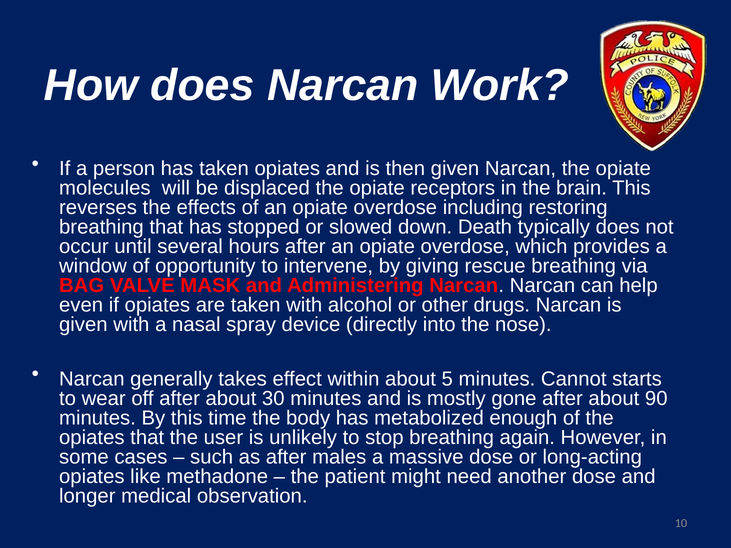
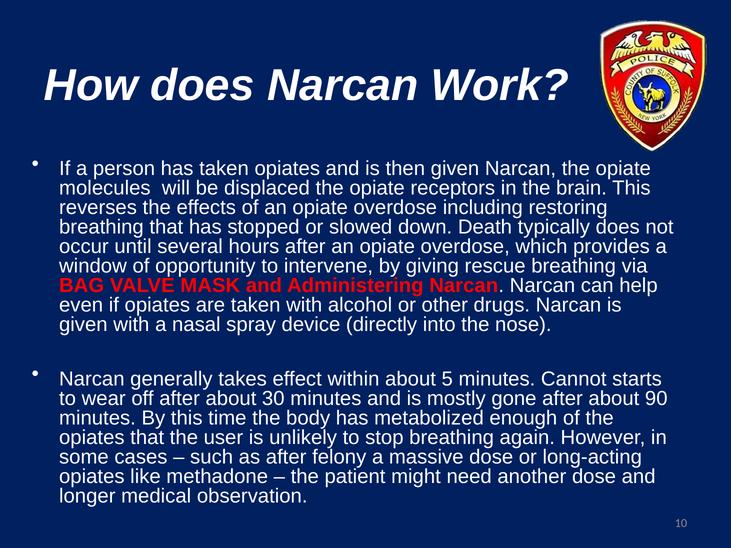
males: males -> felony
